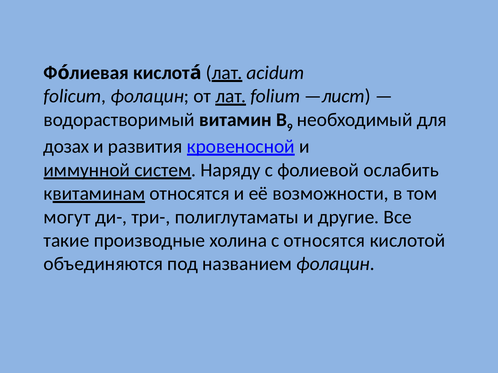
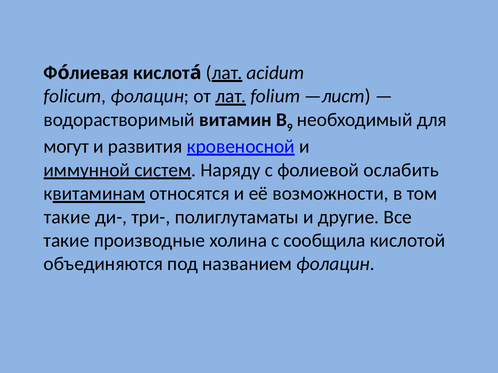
дозах: дозах -> могут
могут at (67, 218): могут -> такие
с относятся: относятся -> сообщила
